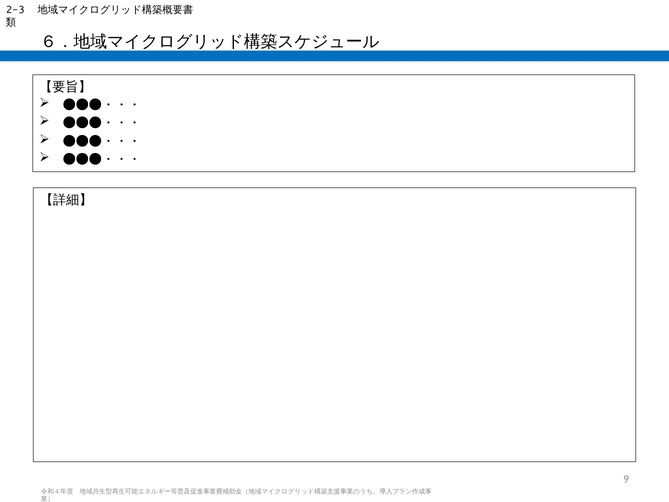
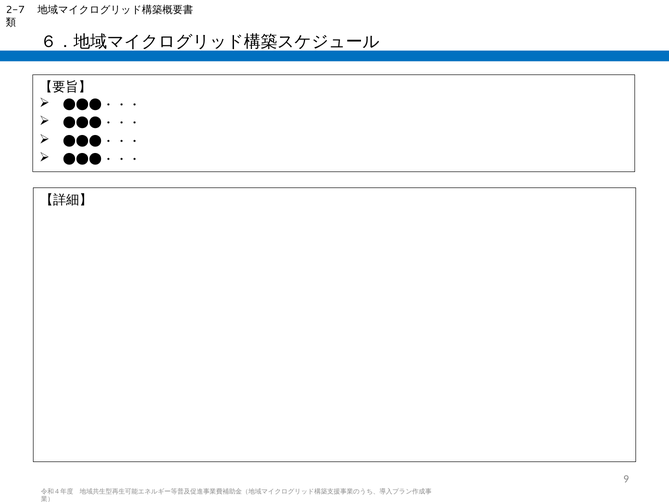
2-3: 2-3 -> 2-7
